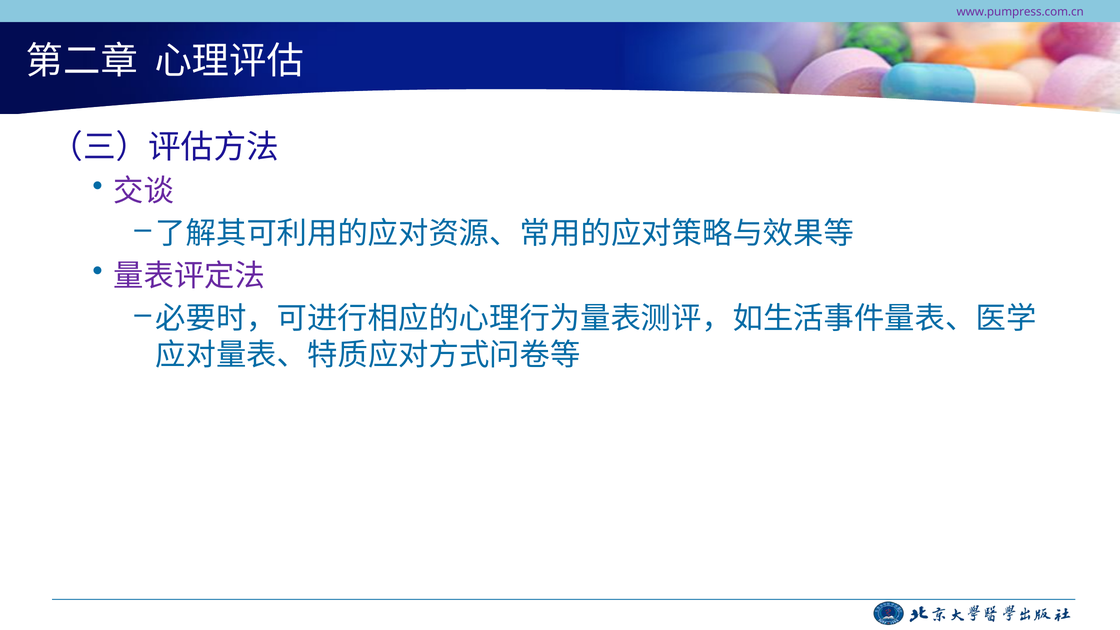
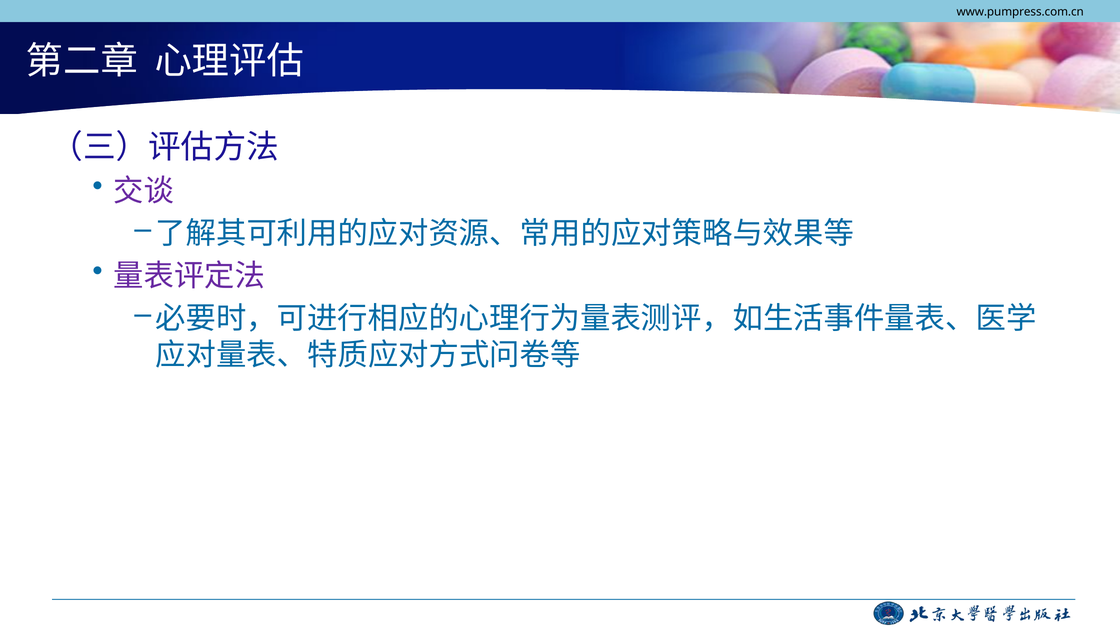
www.pumpress.com.cn colour: purple -> black
